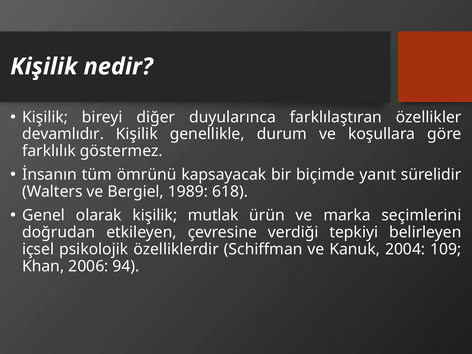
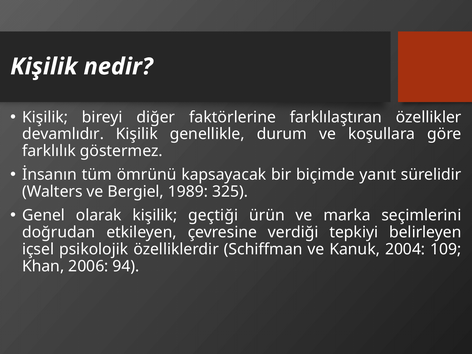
duyularınca: duyularınca -> faktörlerine
618: 618 -> 325
mutlak: mutlak -> geçtiği
